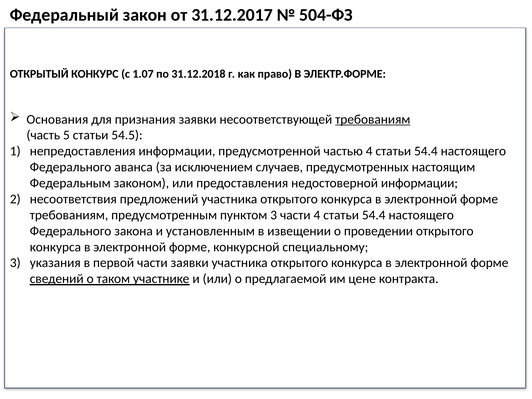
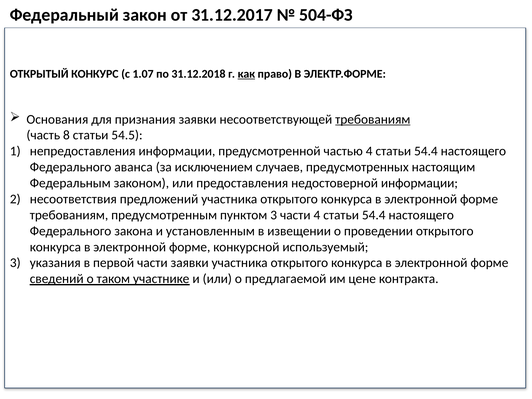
как underline: none -> present
5: 5 -> 8
специальному: специальному -> используемый
